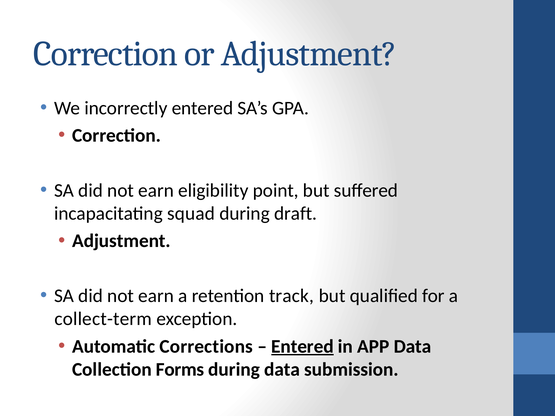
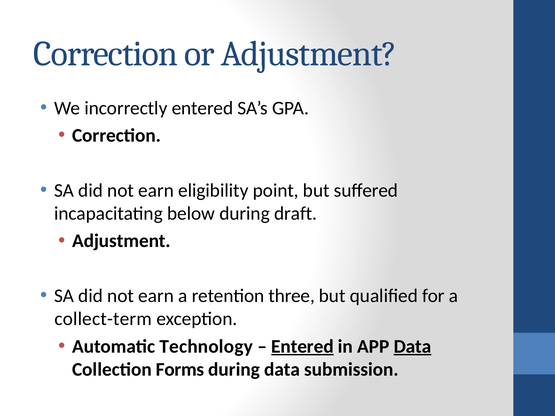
squad: squad -> below
track: track -> three
Corrections: Corrections -> Technology
Data at (413, 347) underline: none -> present
